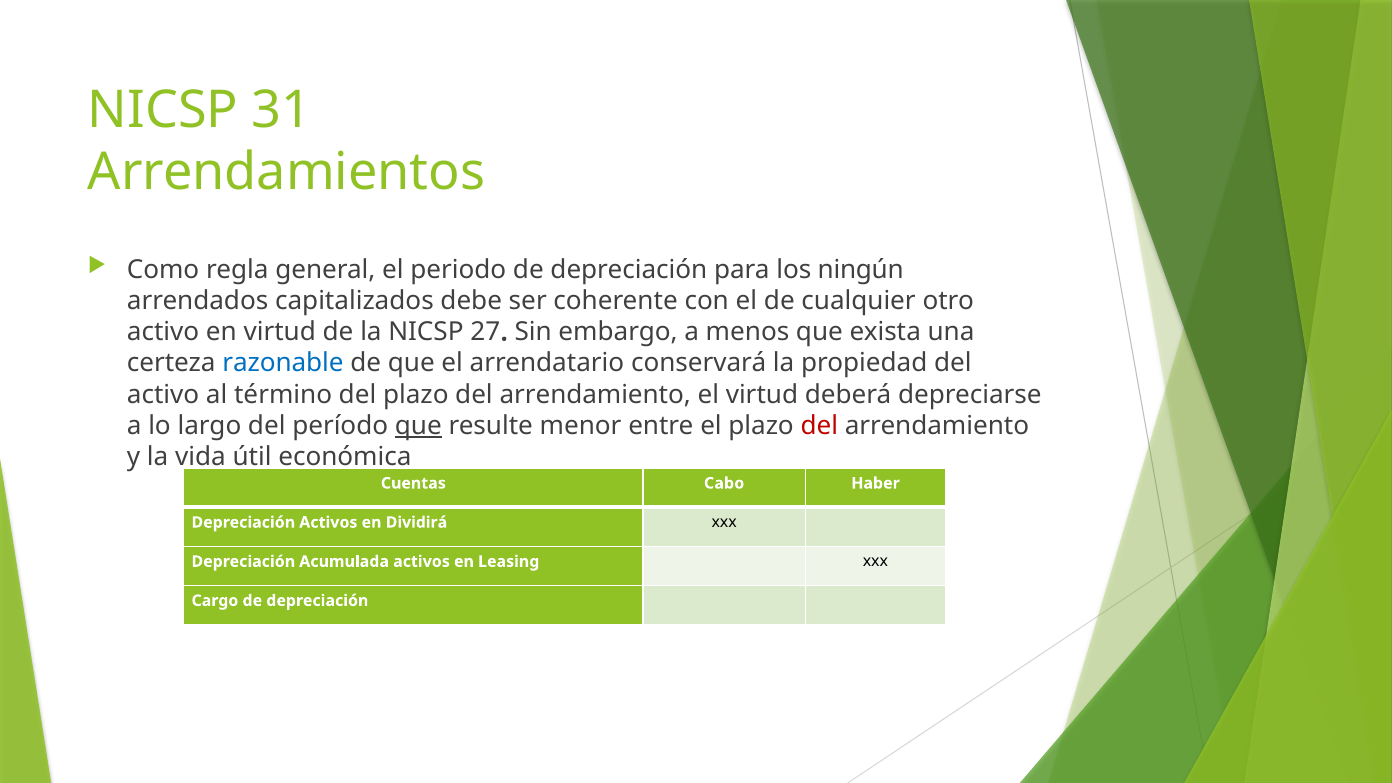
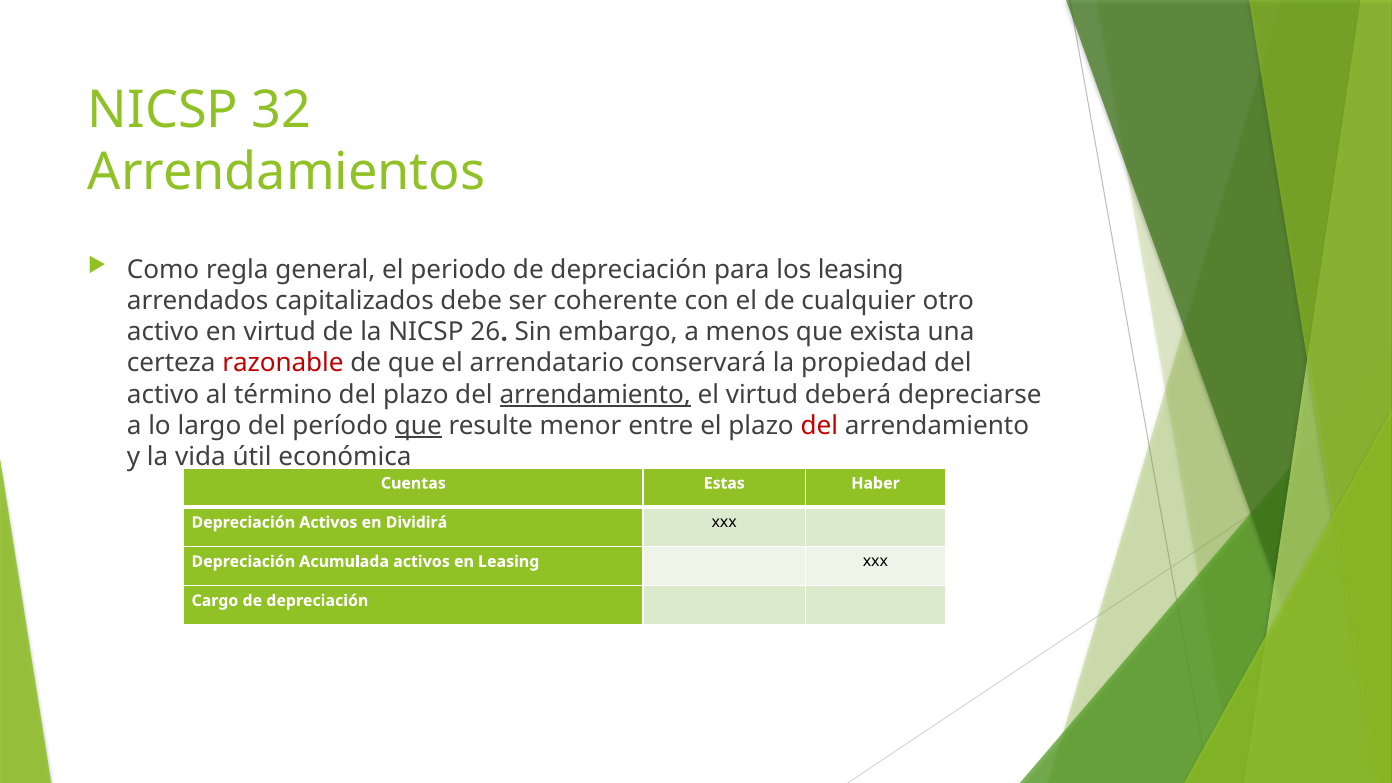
31: 31 -> 32
los ningún: ningún -> leasing
27: 27 -> 26
razonable colour: blue -> red
arrendamiento at (595, 395) underline: none -> present
Cabo: Cabo -> Estas
